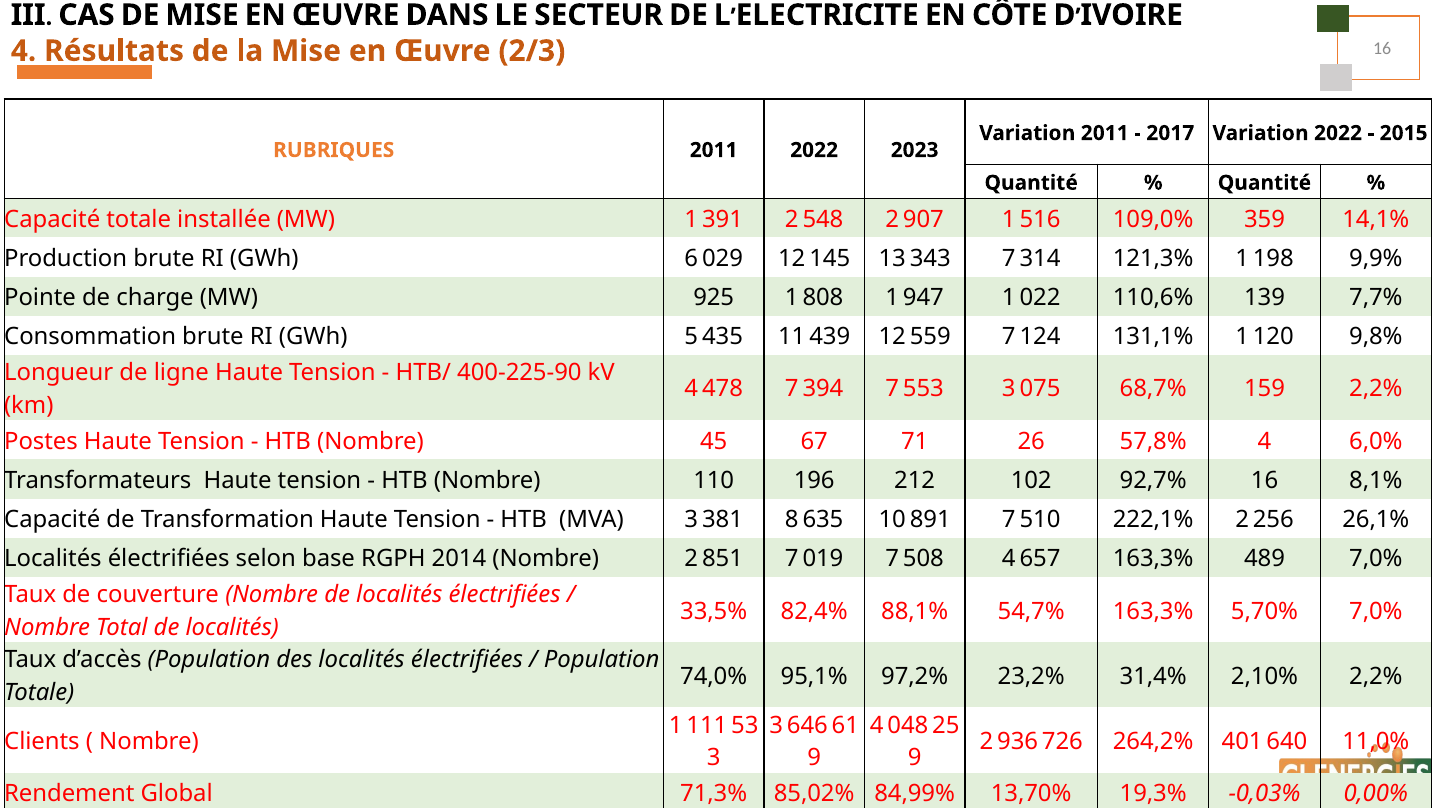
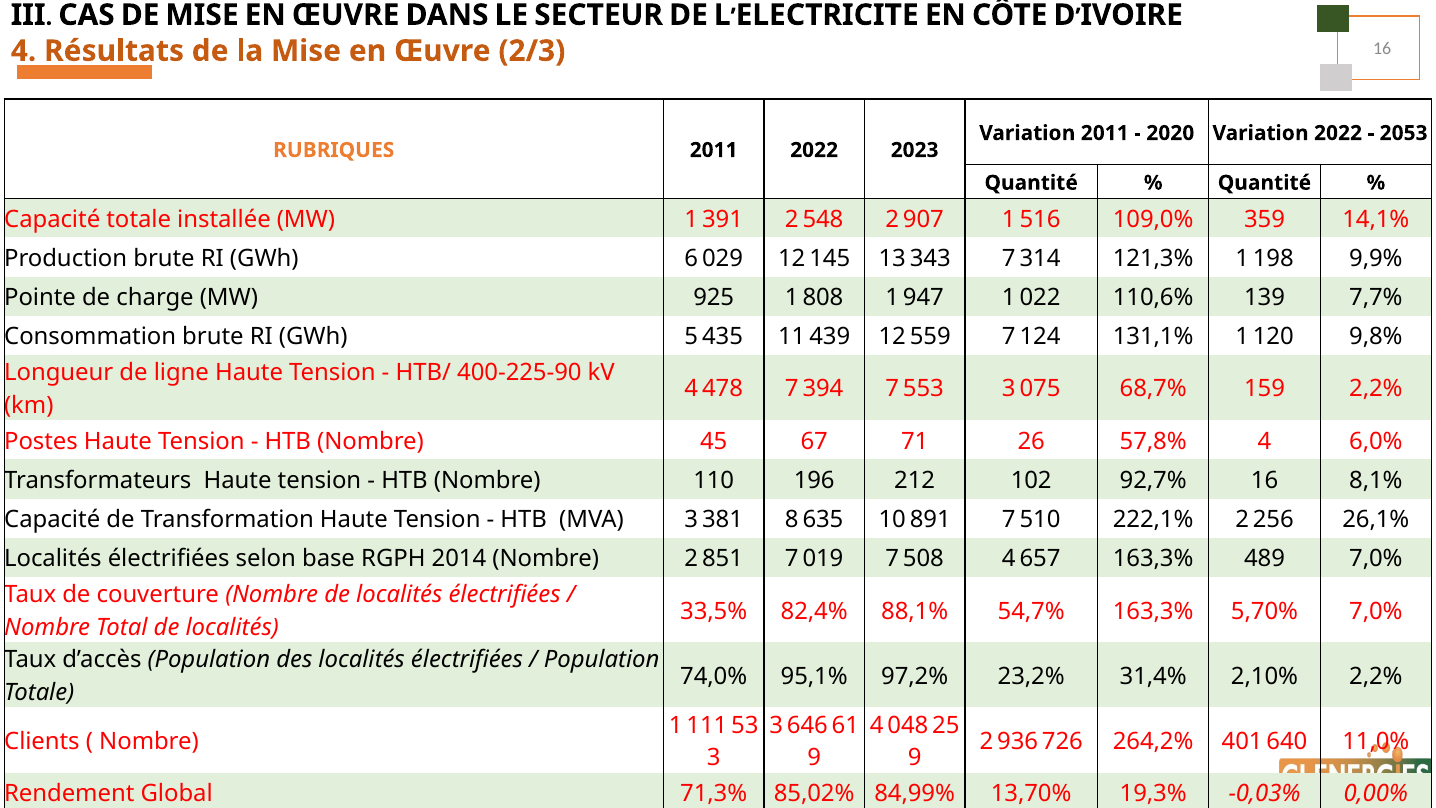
2017: 2017 -> 2020
2015: 2015 -> 2053
